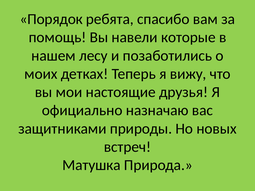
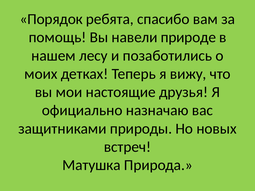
которые: которые -> природе
